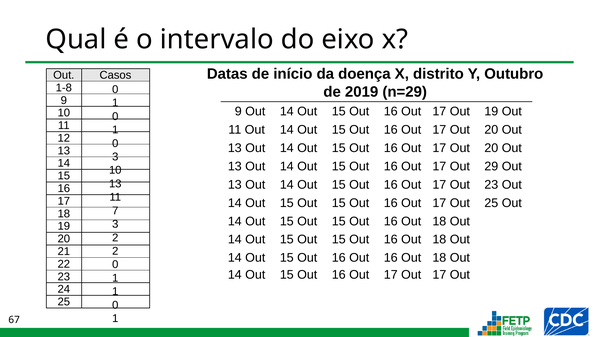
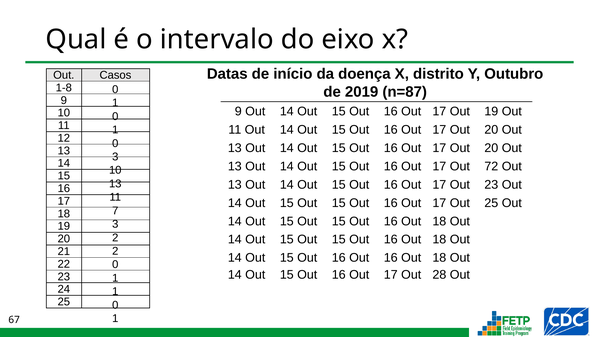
n=29: n=29 -> n=87
29: 29 -> 72
17 Out 17: 17 -> 28
